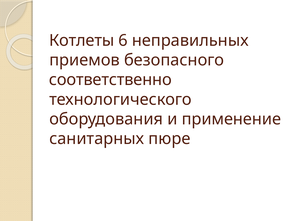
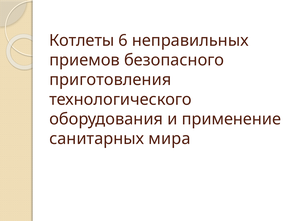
соответственно: соответственно -> приготовления
пюре: пюре -> мира
